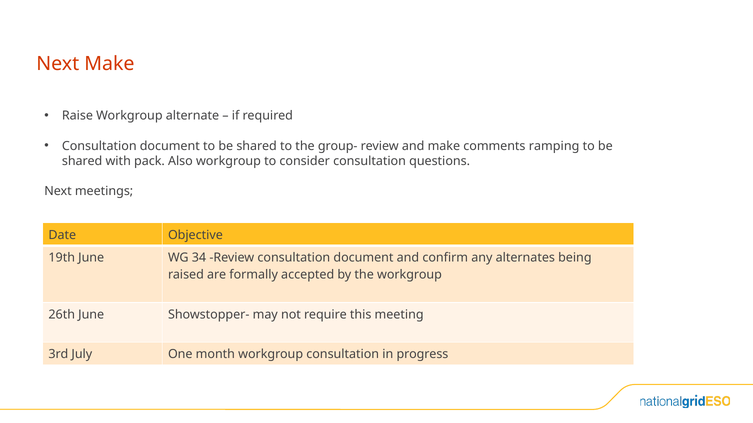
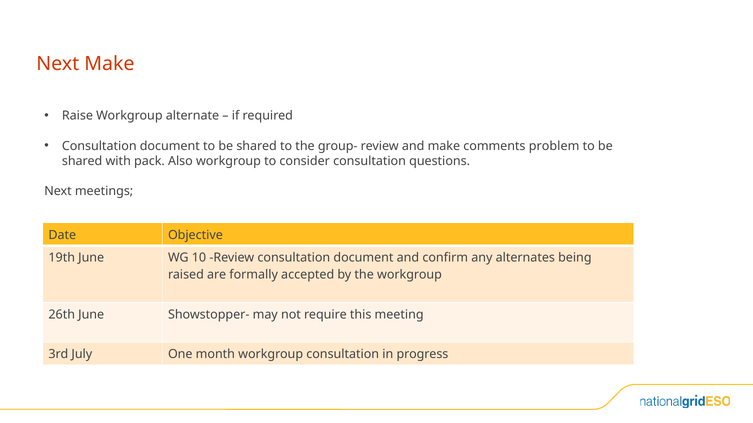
ramping: ramping -> problem
34: 34 -> 10
